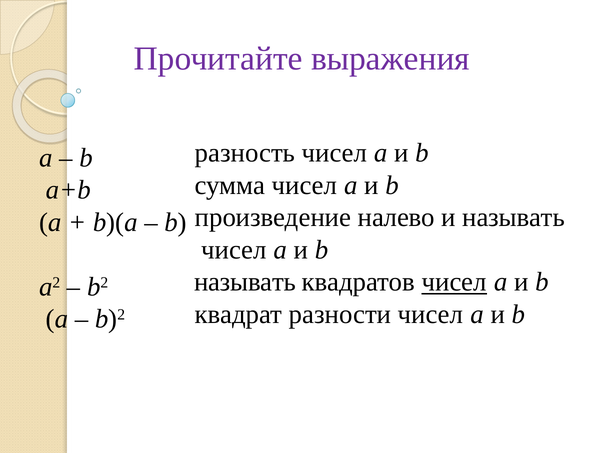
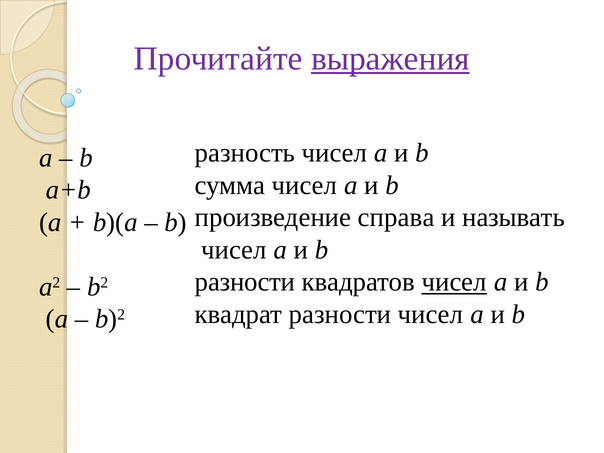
выражения underline: none -> present
налево: налево -> справа
называть at (245, 282): называть -> разности
